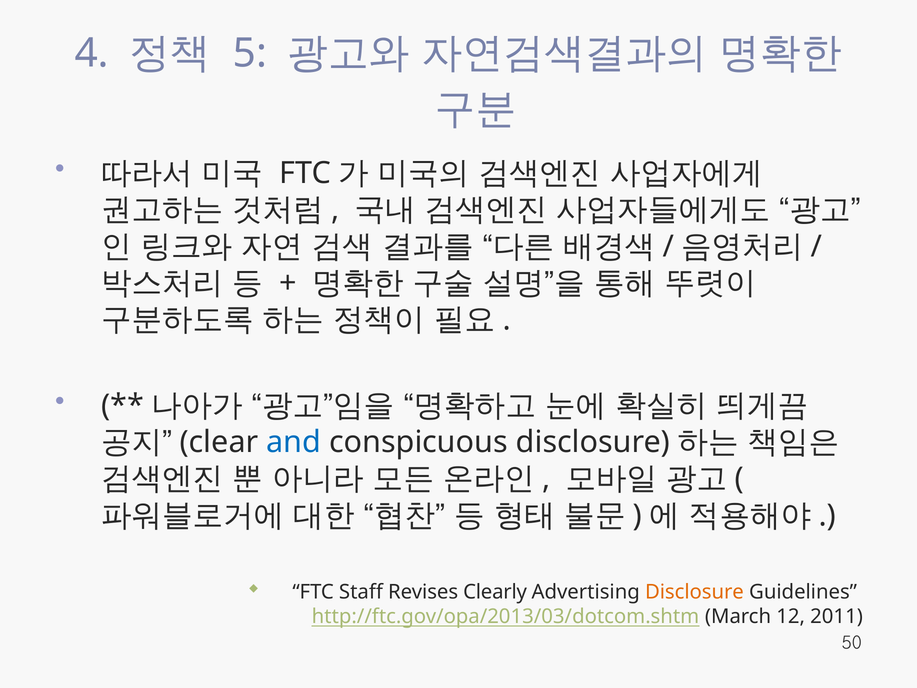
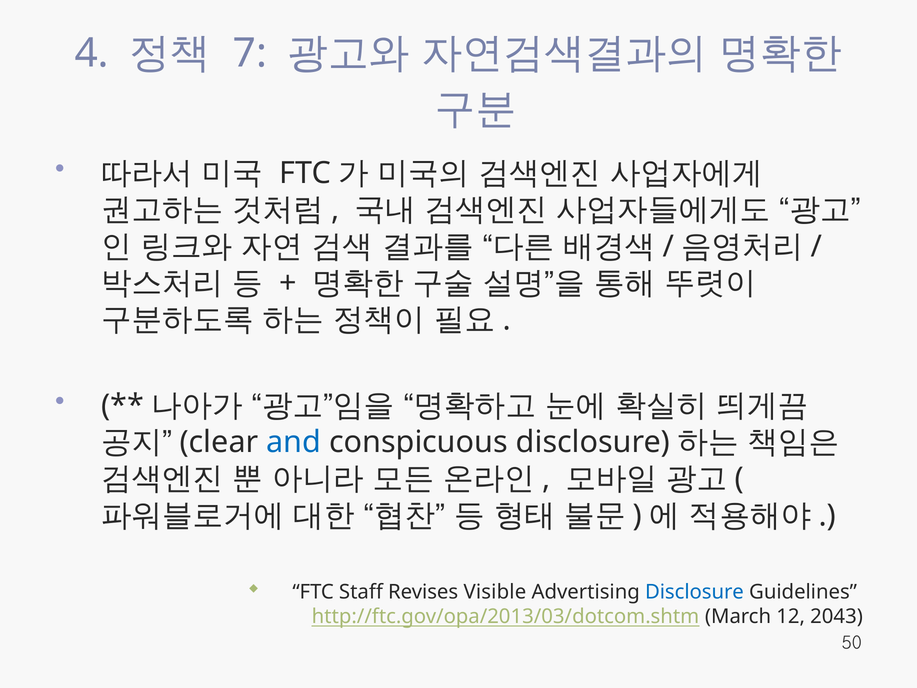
5: 5 -> 7
Clearly: Clearly -> Visible
Disclosure at (694, 592) colour: orange -> blue
2011: 2011 -> 2043
